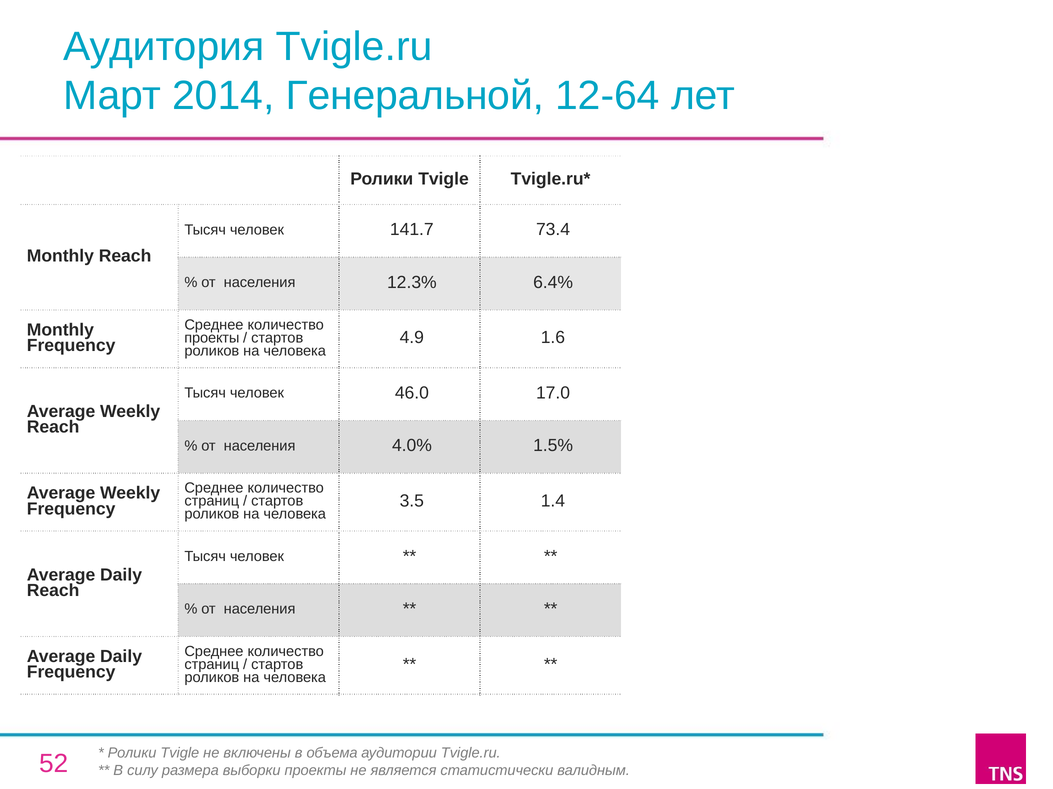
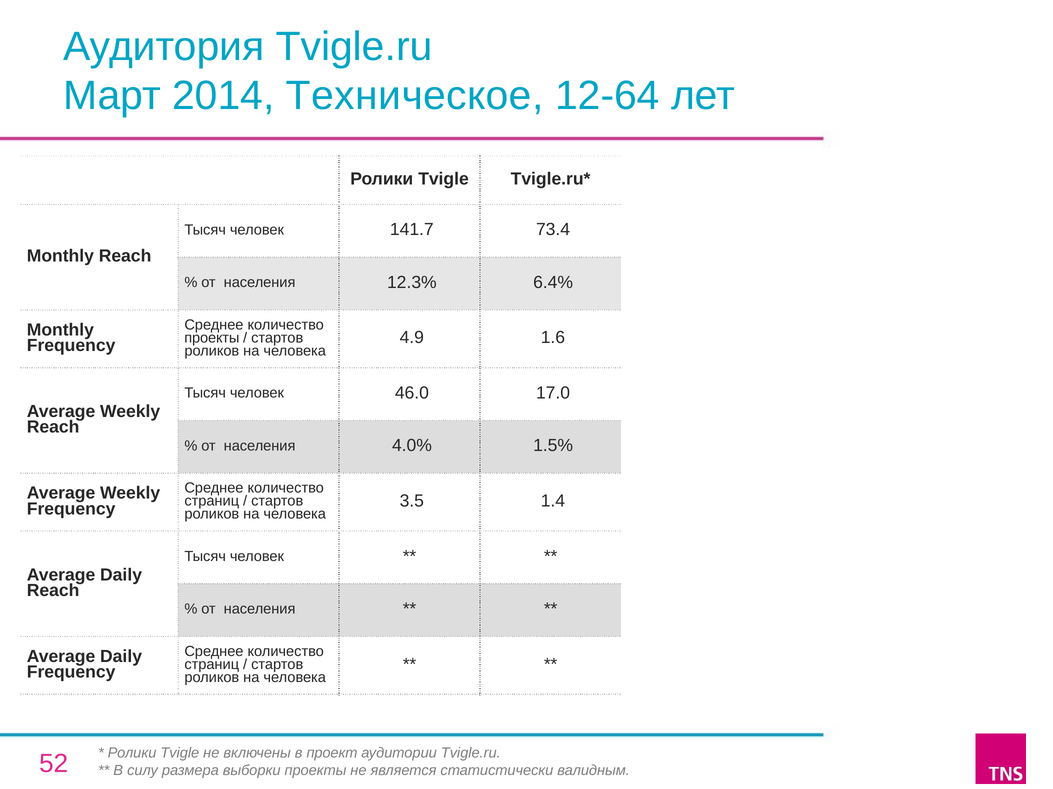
Генеральной: Генеральной -> Техническое
объема: объема -> проект
